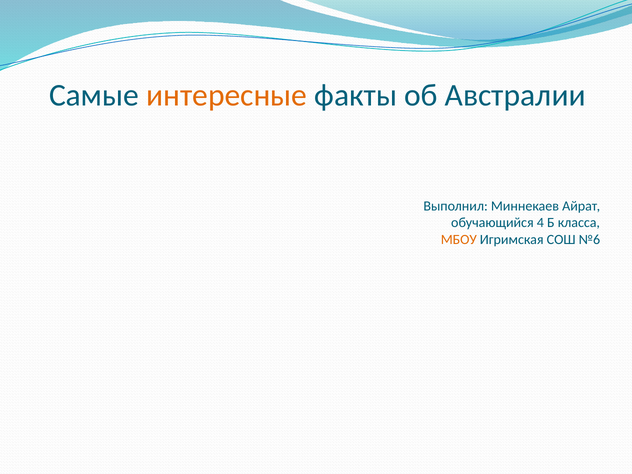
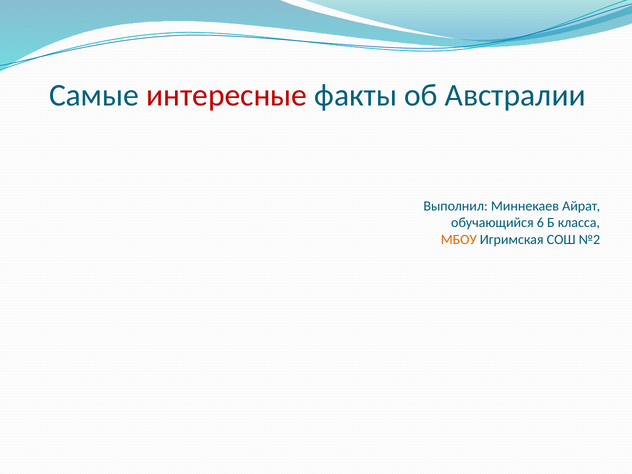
интересные colour: orange -> red
4: 4 -> 6
№6: №6 -> №2
